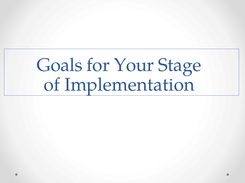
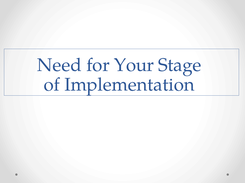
Goals: Goals -> Need
